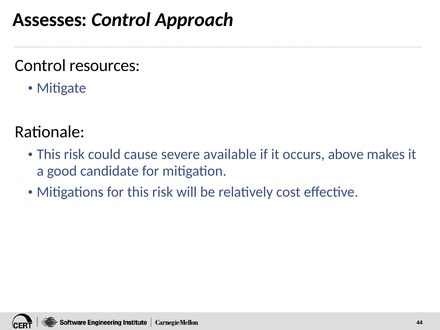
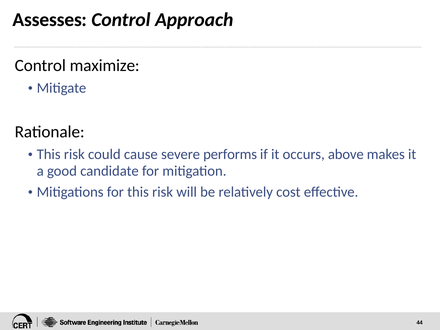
resources: resources -> maximize
available: available -> performs
